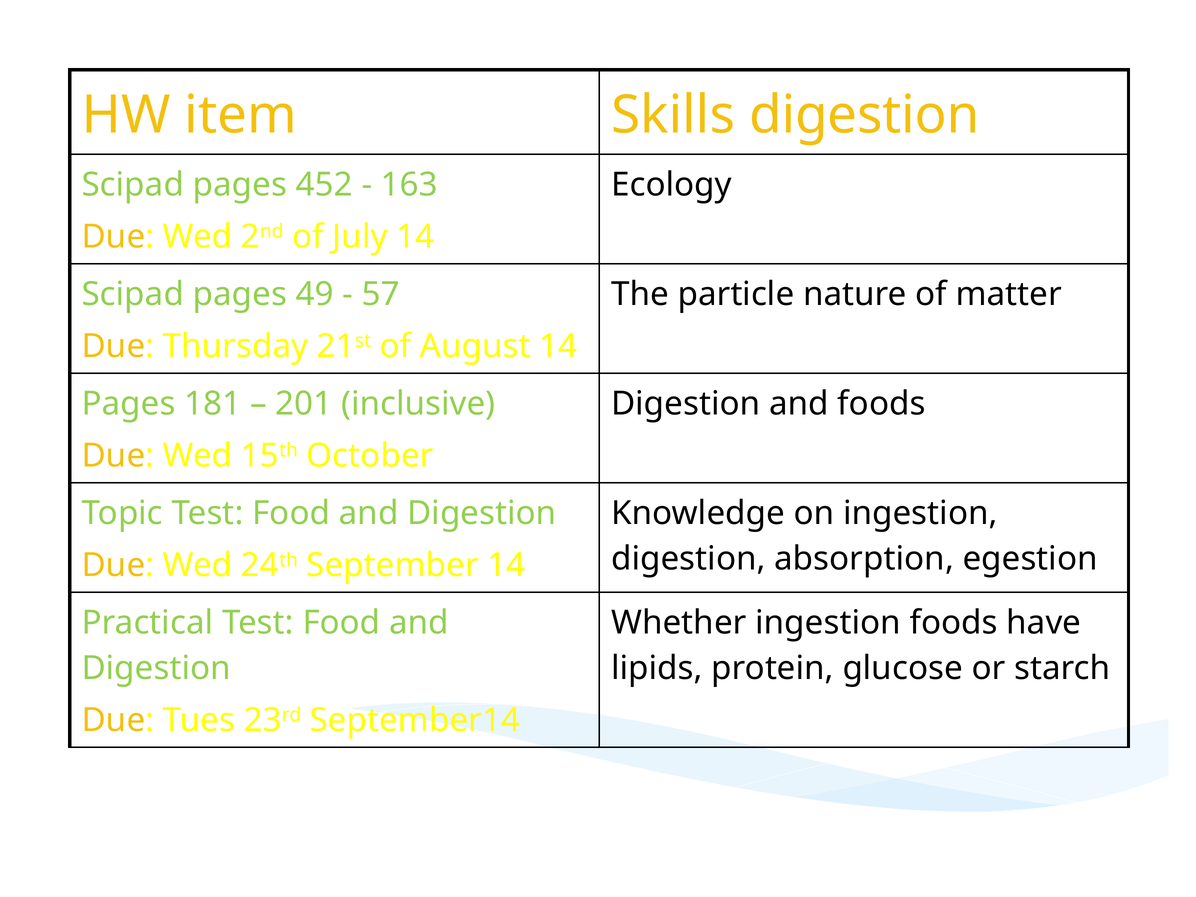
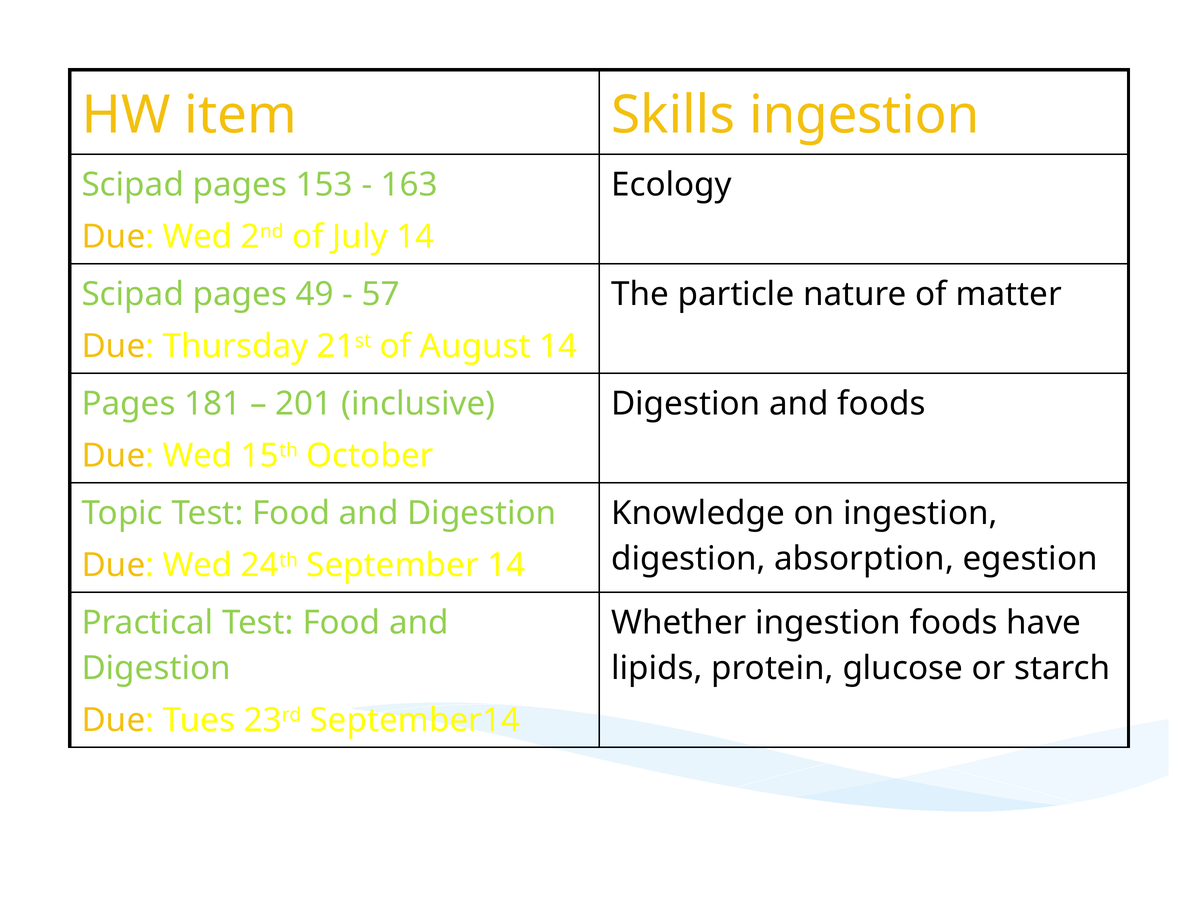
Skills digestion: digestion -> ingestion
452: 452 -> 153
